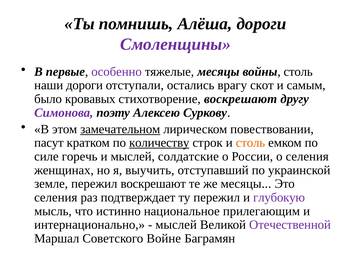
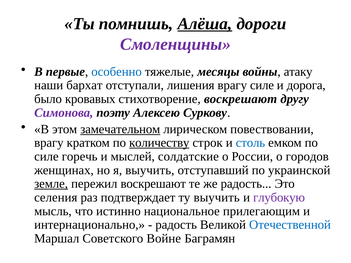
Алёша underline: none -> present
особенно colour: purple -> blue
войны столь: столь -> атаку
наши дороги: дороги -> бархат
остались: остались -> лишения
врагу скот: скот -> силе
самым: самым -> дорога
пасут at (49, 143): пасут -> врагу
столь at (250, 143) colour: orange -> blue
о селения: селения -> городов
земле underline: none -> present
же месяцы: месяцы -> радость
ту пережил: пережил -> выучить
мыслей at (176, 225): мыслей -> радость
Отечественной colour: purple -> blue
